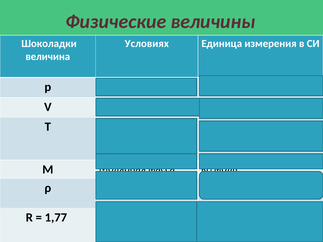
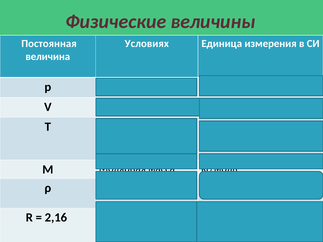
Шоколадки at (49, 44): Шоколадки -> Постоянная
1,77: 1,77 -> 2,16
